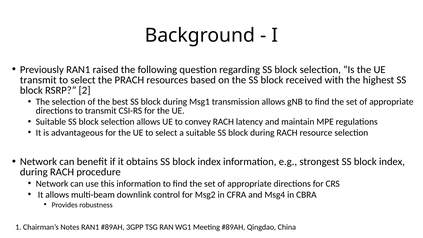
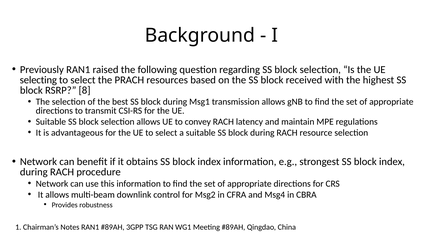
transmit at (38, 80): transmit -> selecting
2: 2 -> 8
